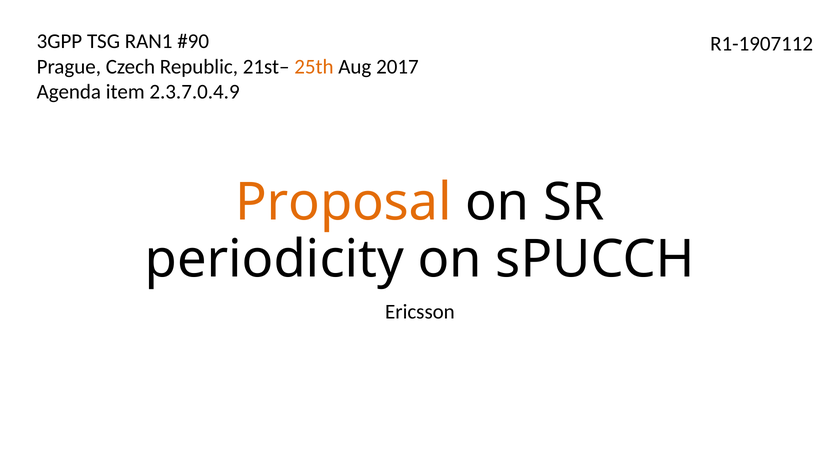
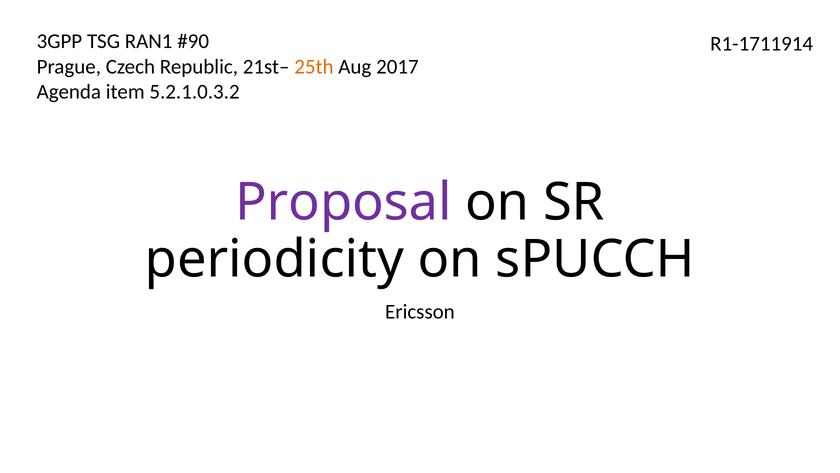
R1-1907112: R1-1907112 -> R1-1711914
2.3.7.0.4.9: 2.3.7.0.4.9 -> 5.2.1.0.3.2
Proposal colour: orange -> purple
